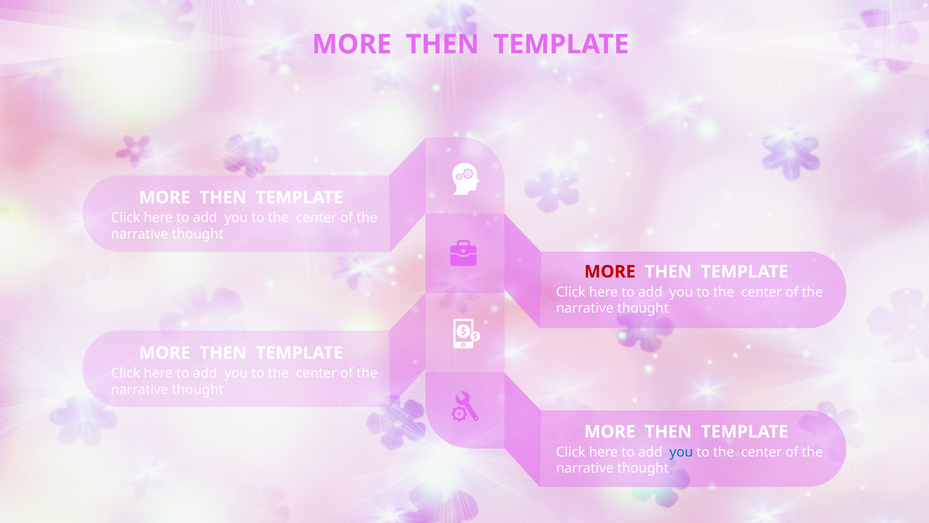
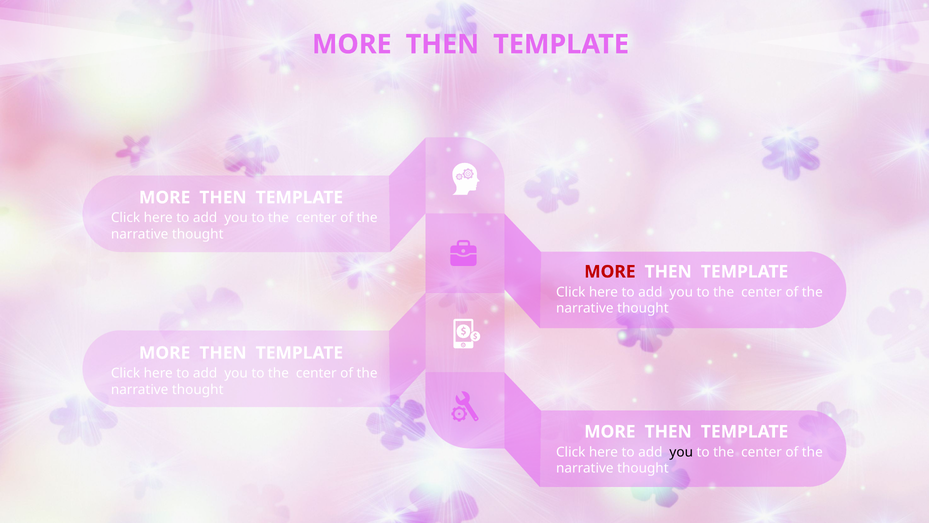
you at (681, 452) colour: blue -> black
